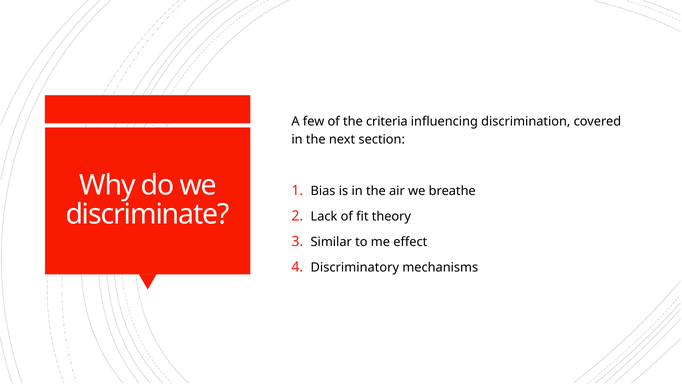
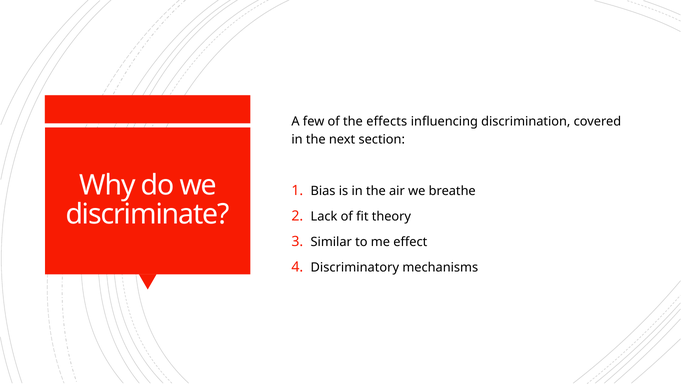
criteria: criteria -> effects
